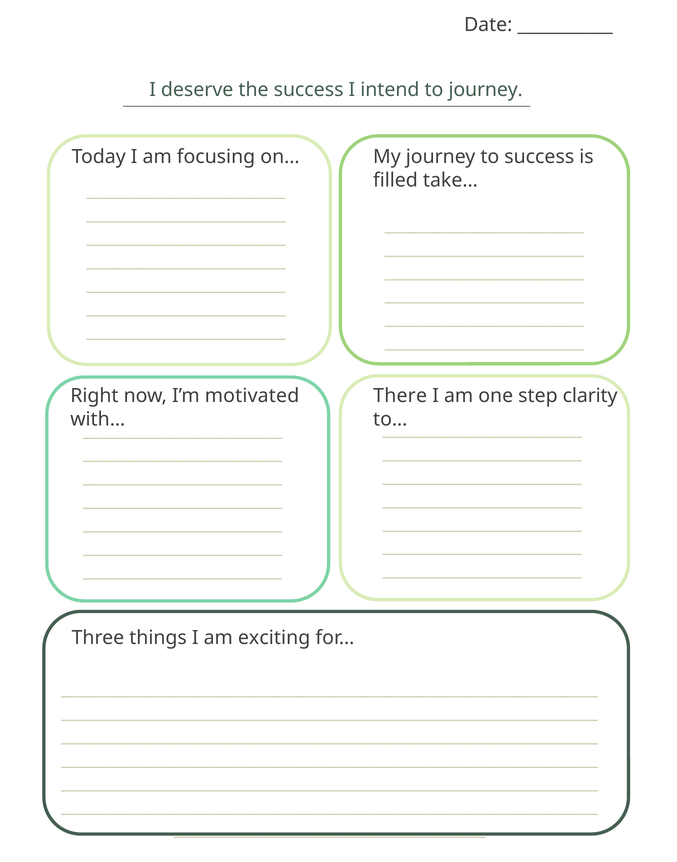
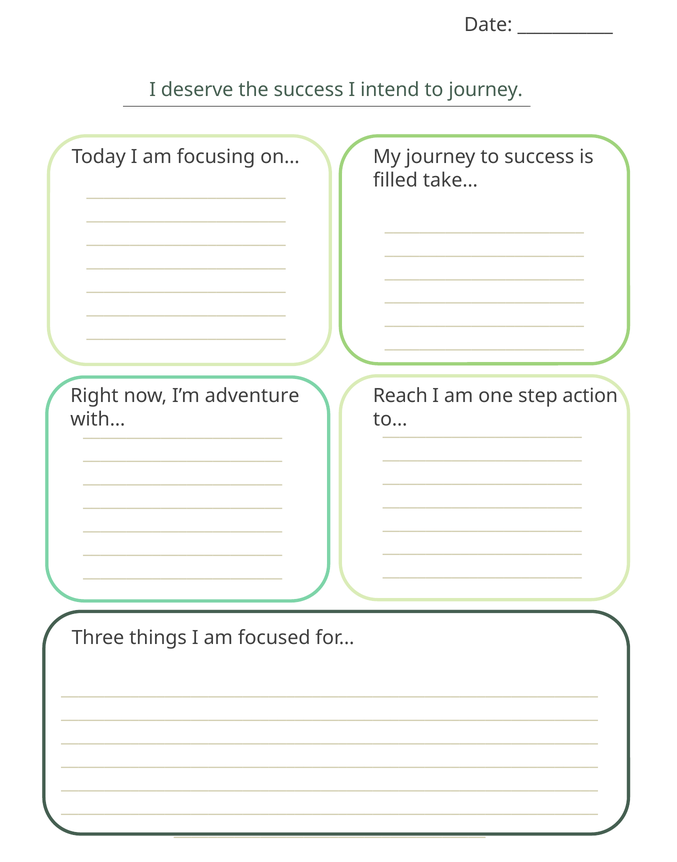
motivated: motivated -> adventure
There: There -> Reach
clarity: clarity -> action
exciting: exciting -> focused
